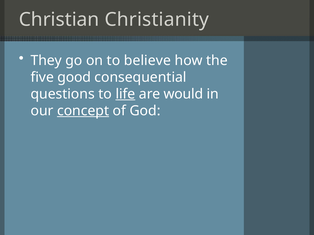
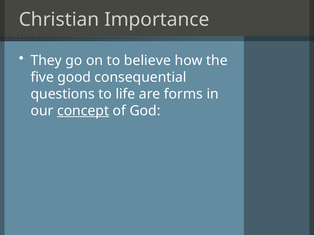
Christianity: Christianity -> Importance
life underline: present -> none
would: would -> forms
